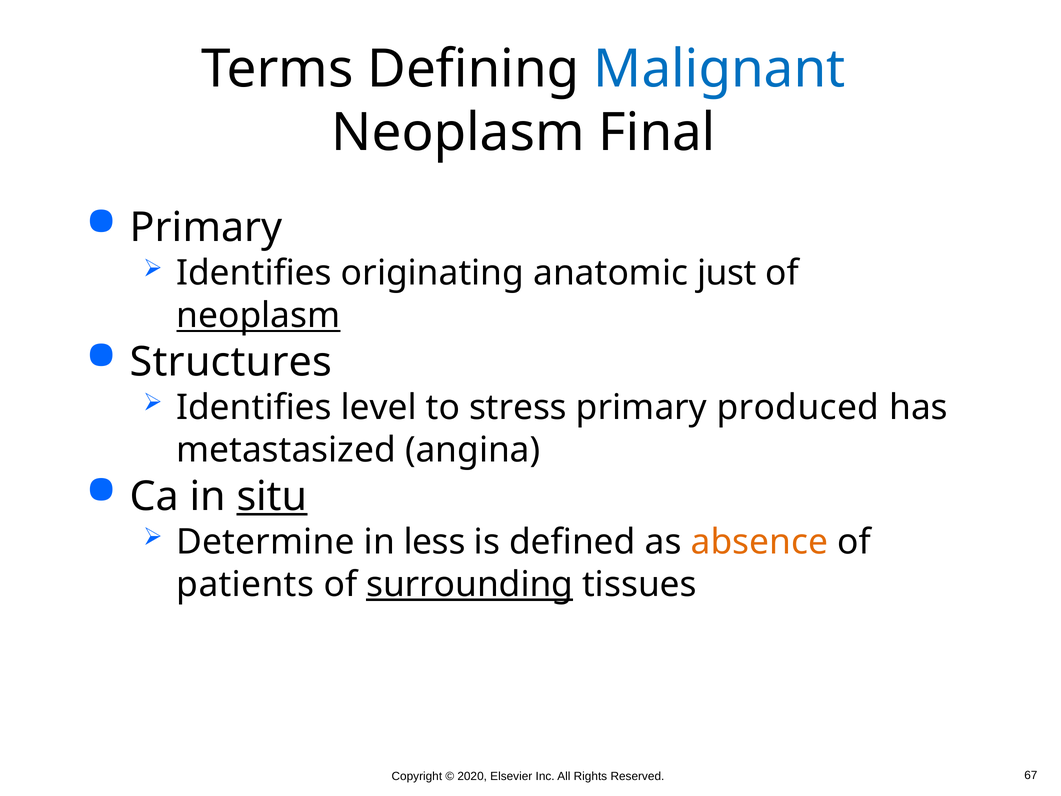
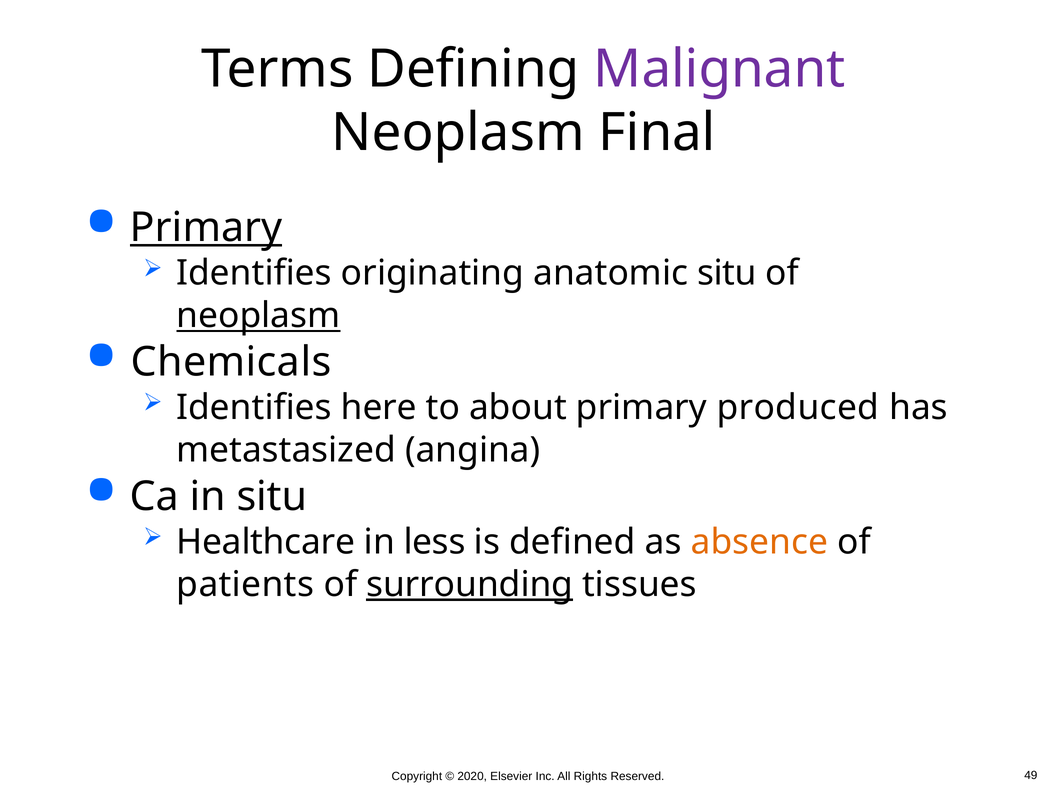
Malignant colour: blue -> purple
Primary at (206, 227) underline: none -> present
anatomic just: just -> situ
Structures: Structures -> Chemicals
level: level -> here
stress: stress -> about
situ at (272, 496) underline: present -> none
Determine: Determine -> Healthcare
67: 67 -> 49
